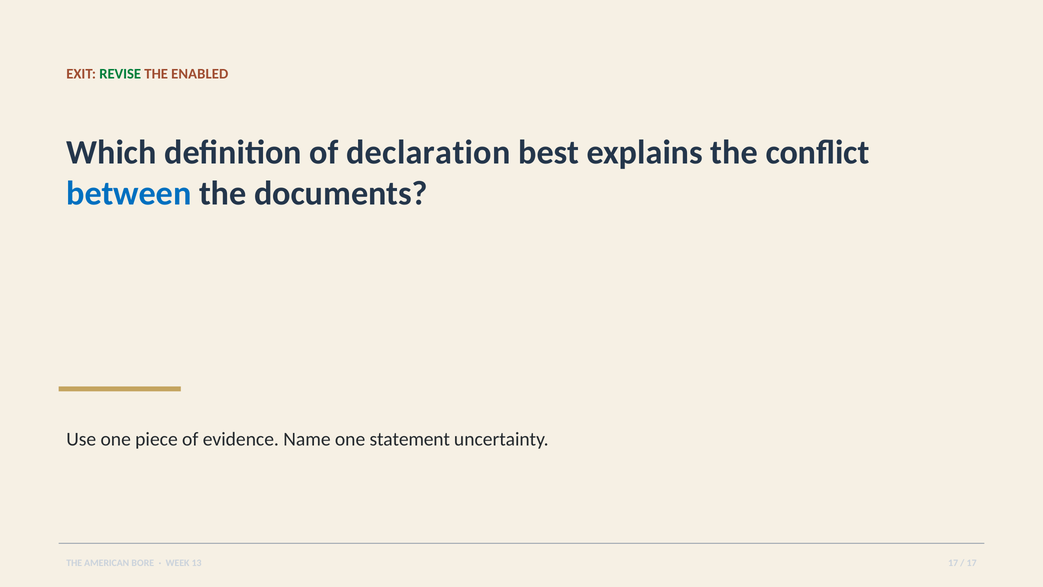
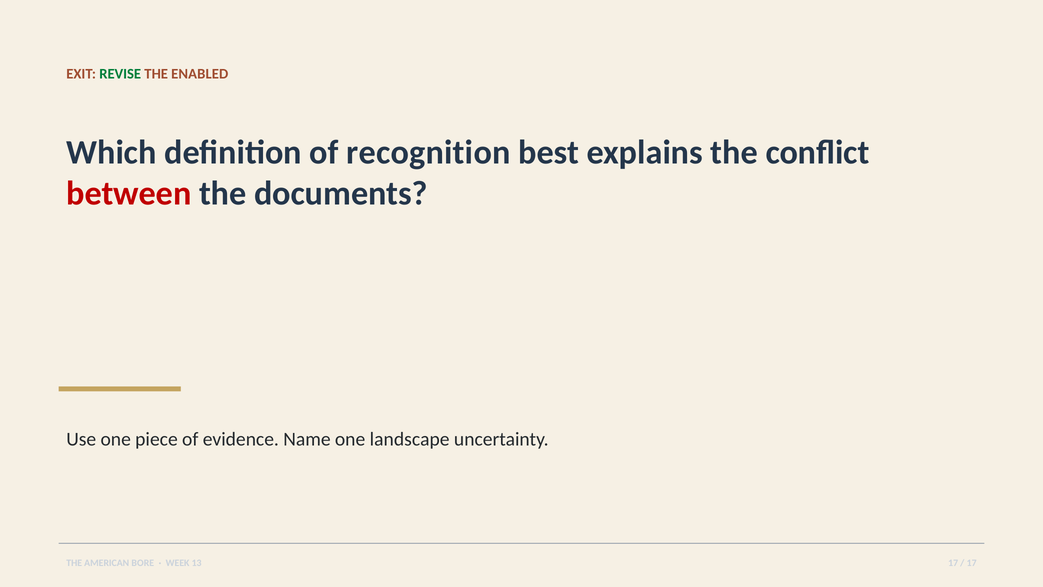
declaration: declaration -> recognition
between colour: blue -> red
statement: statement -> landscape
